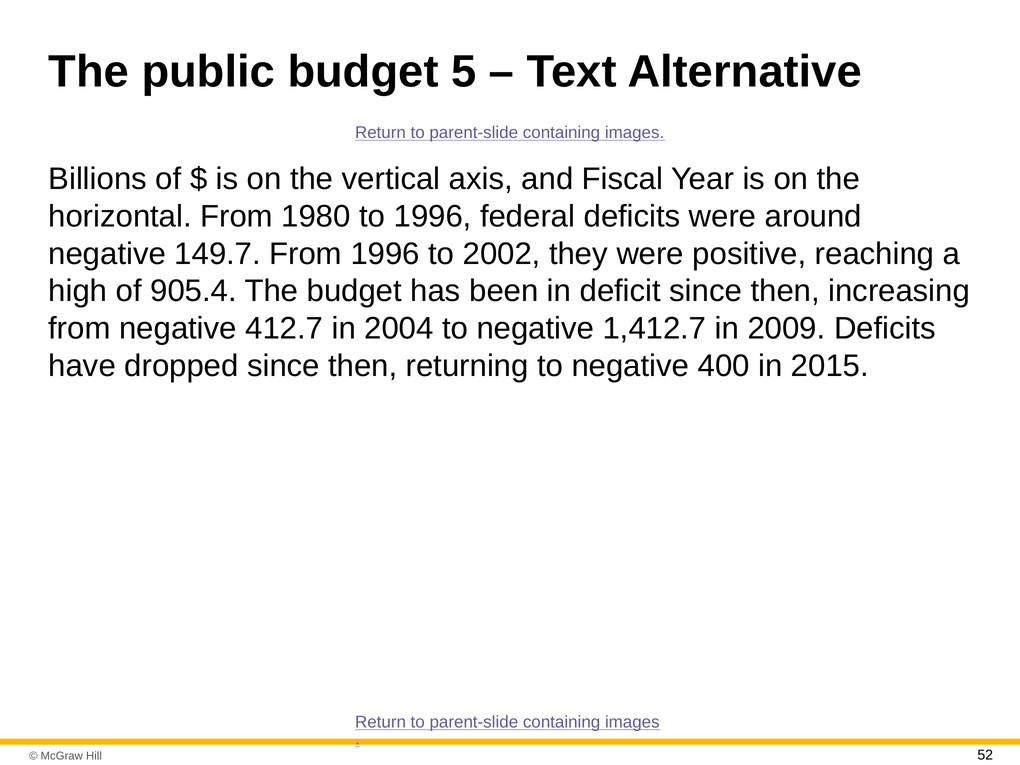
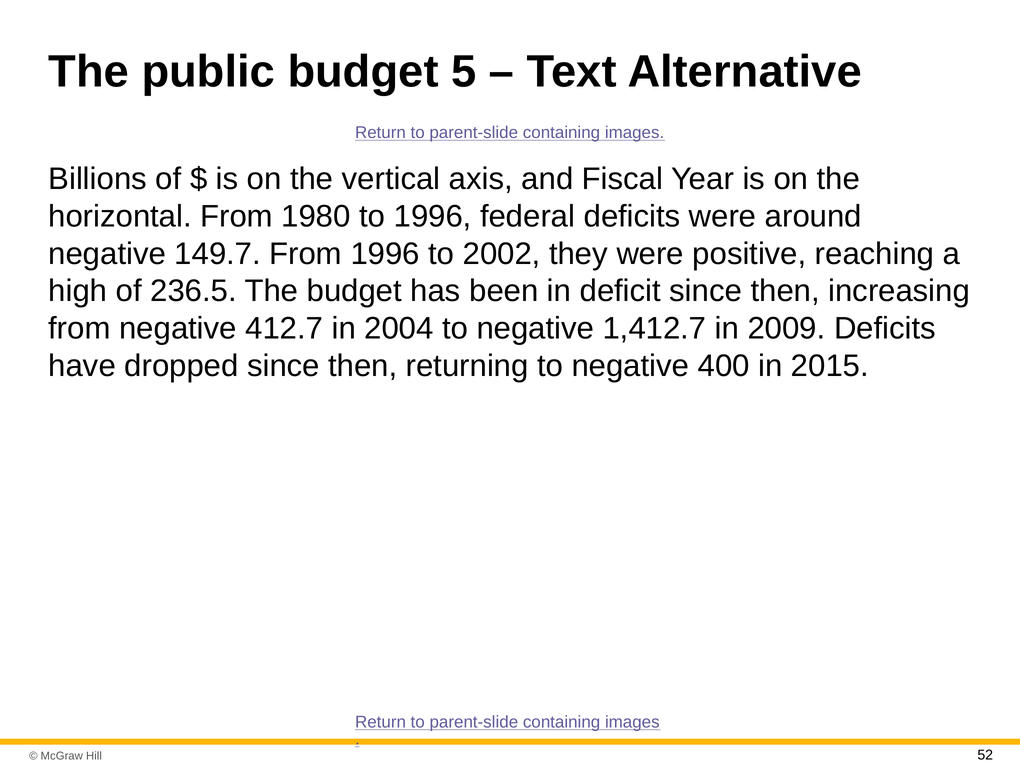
905.4: 905.4 -> 236.5
